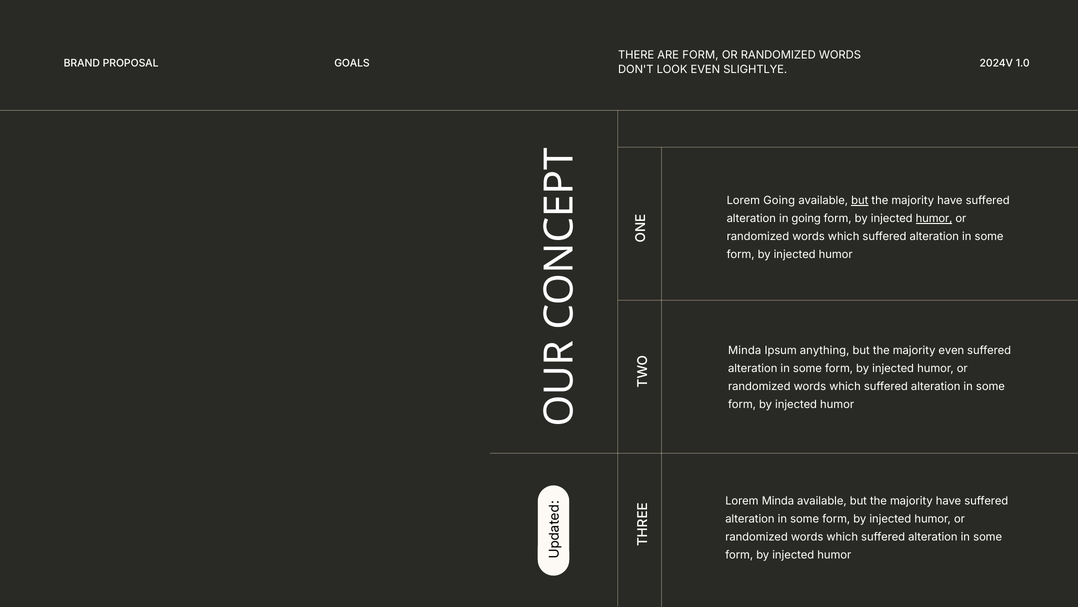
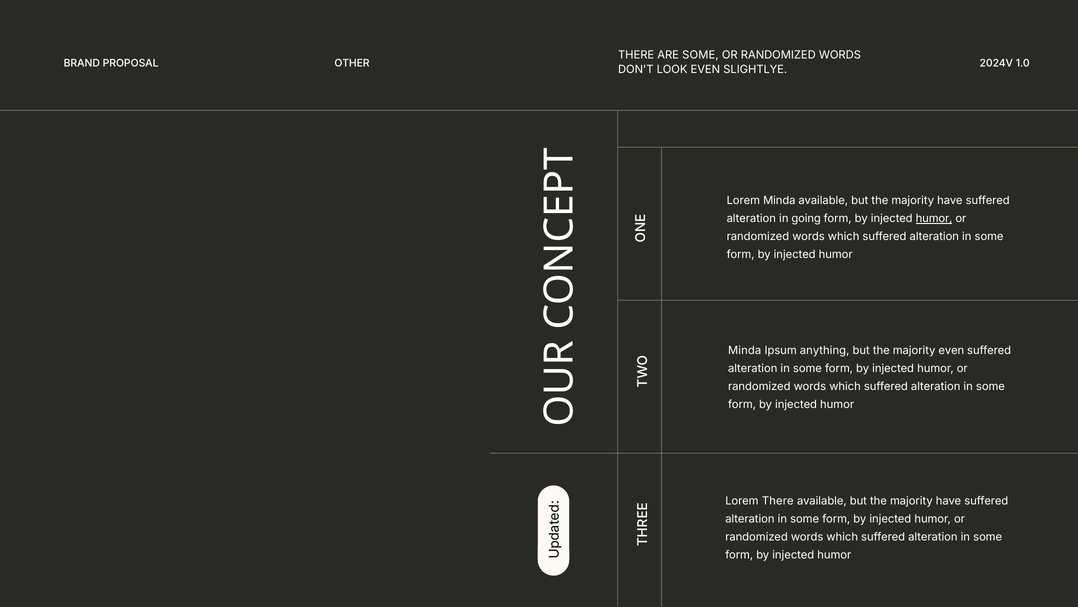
ARE FORM: FORM -> SOME
GOALS: GOALS -> OTHER
Lorem Going: Going -> Minda
but at (860, 201) underline: present -> none
Lorem Minda: Minda -> There
